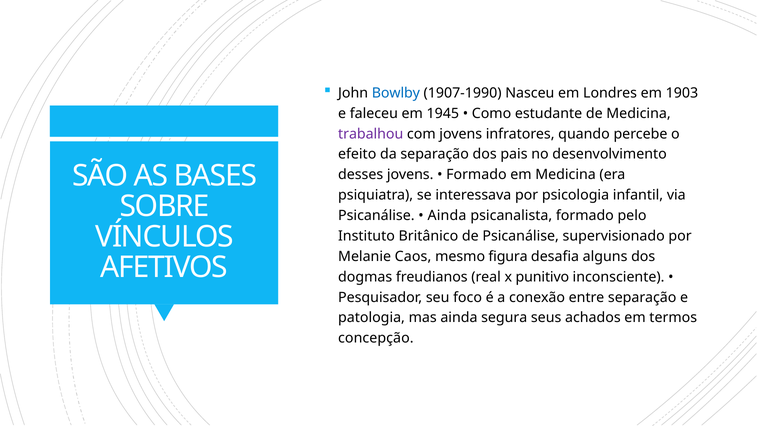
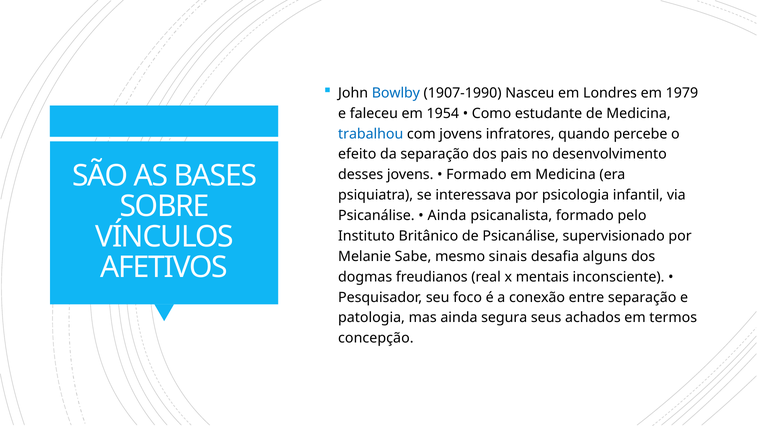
1903: 1903 -> 1979
1945: 1945 -> 1954
trabalhou colour: purple -> blue
Caos: Caos -> Sabe
figura: figura -> sinais
punitivo: punitivo -> mentais
